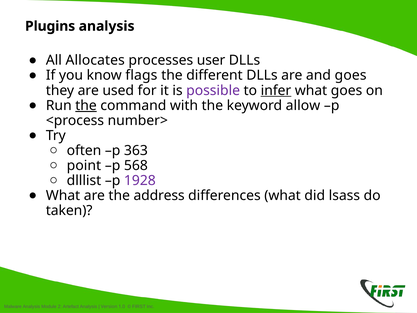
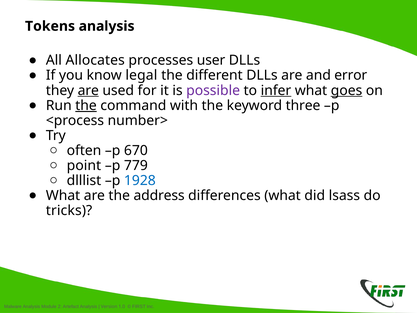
Plugins: Plugins -> Tokens
flags: flags -> legal
and goes: goes -> error
are at (88, 90) underline: none -> present
goes at (347, 90) underline: none -> present
allow: allow -> three
363: 363 -> 670
568: 568 -> 779
1928 colour: purple -> blue
taken: taken -> tricks
